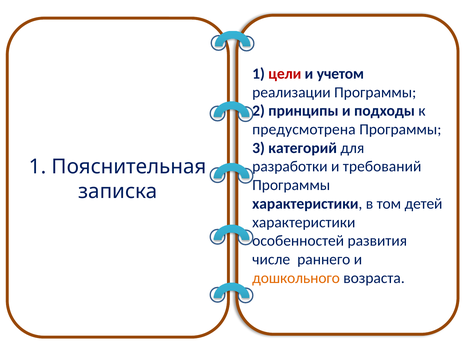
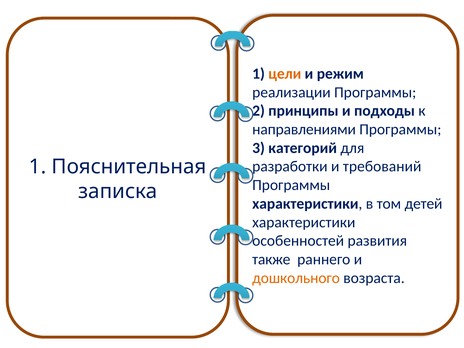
цели colour: red -> orange
учетом: учетом -> режим
предусмотрена: предусмотрена -> направлениями
числе: числе -> также
